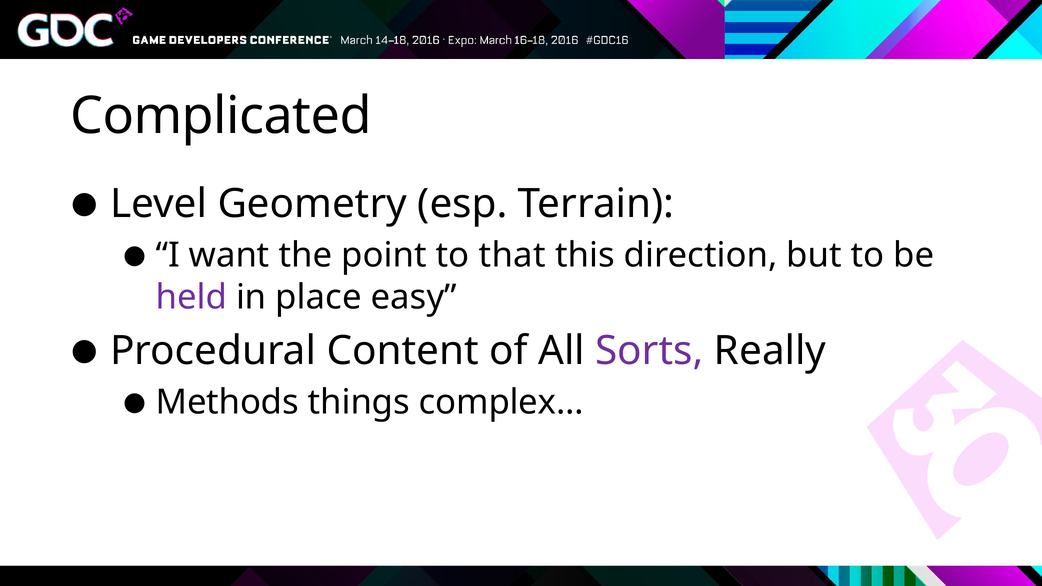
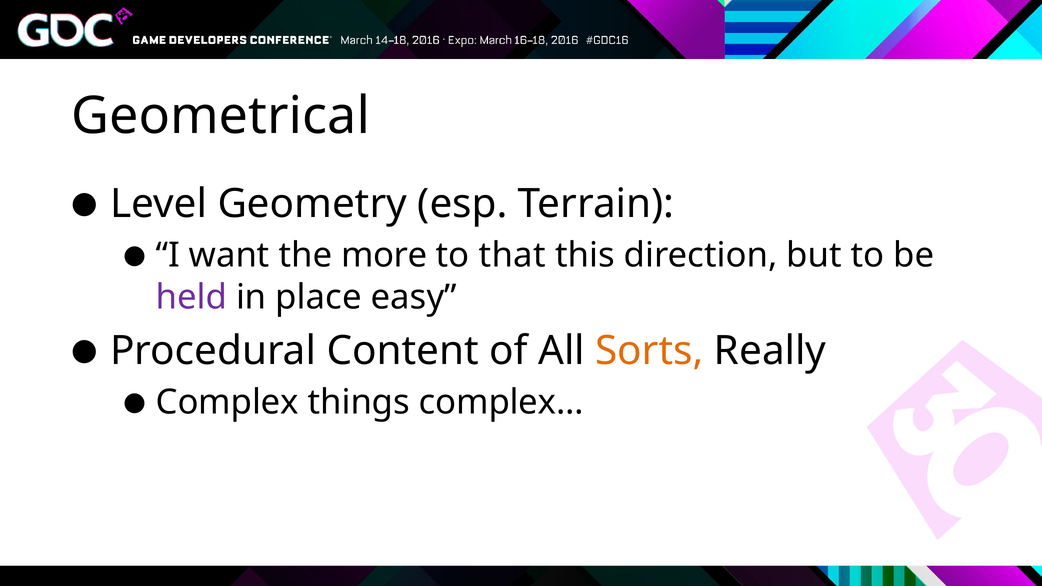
Complicated: Complicated -> Geometrical
point: point -> more
Sorts colour: purple -> orange
Methods: Methods -> Complex
